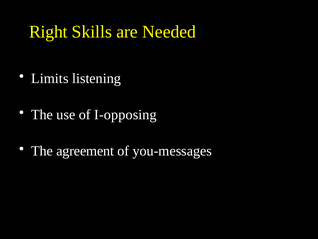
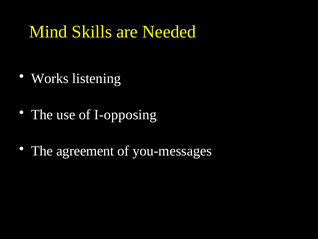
Right: Right -> Mind
Limits: Limits -> Works
